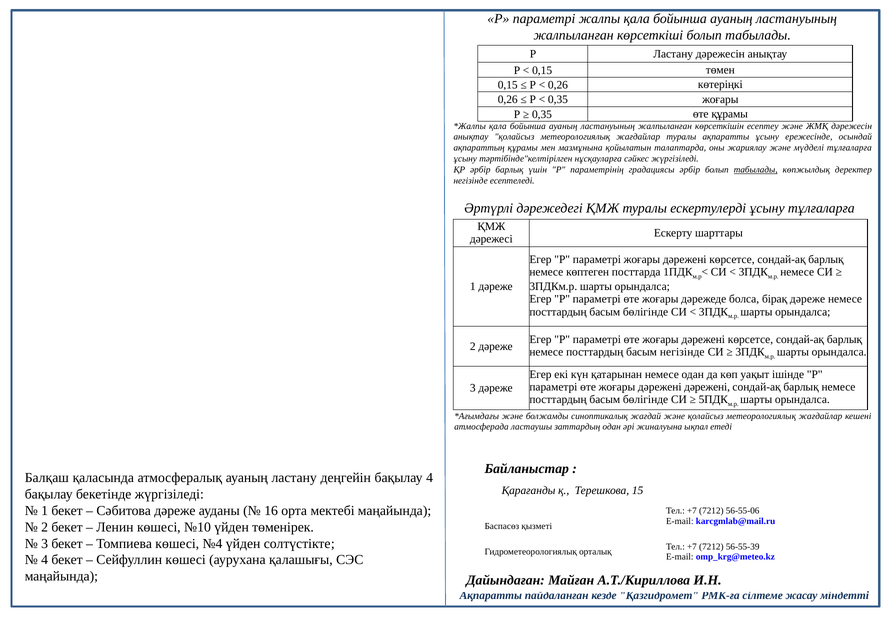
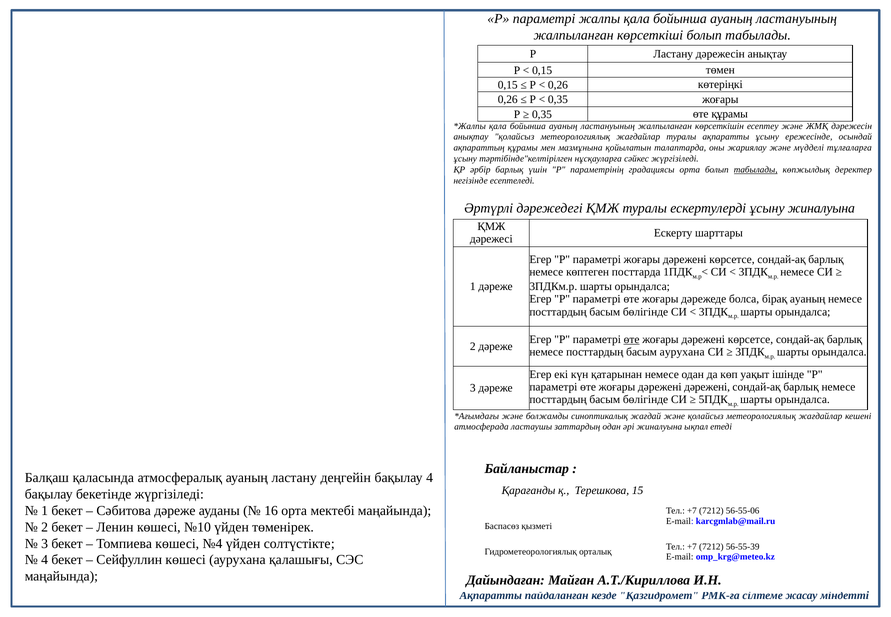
градациясы әрбір: әрбір -> орта
ұсыну тұлғаларға: тұлғаларға -> жиналуына
бірақ дәреже: дәреже -> ауаның
өте at (632, 339) underline: none -> present
басым негізінде: негізінде -> аурухана
